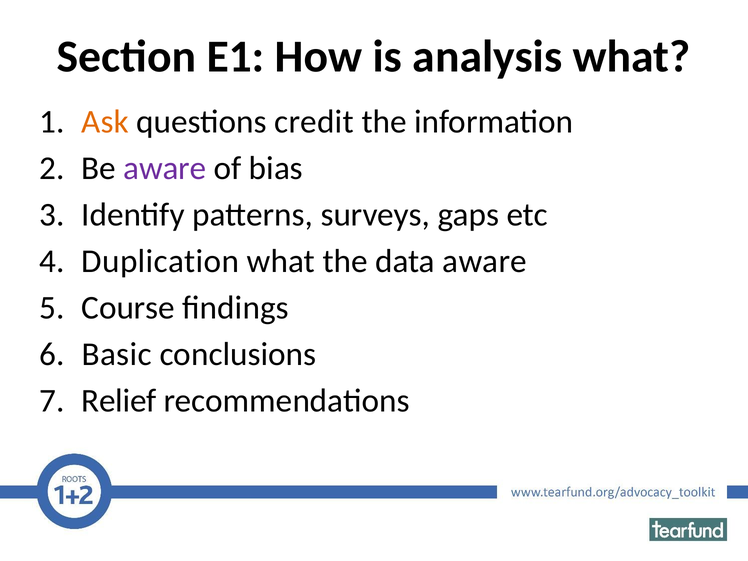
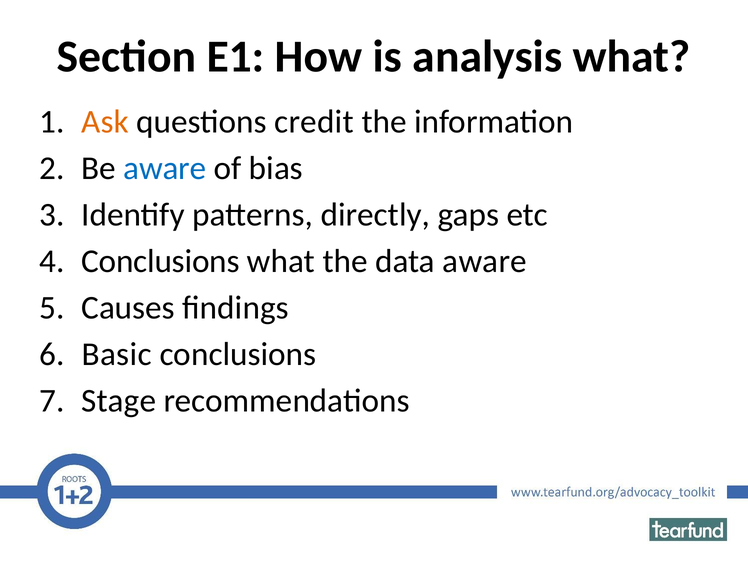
aware at (165, 168) colour: purple -> blue
surveys: surveys -> directly
Duplication at (160, 261): Duplication -> Conclusions
Course: Course -> Causes
Relief: Relief -> Stage
